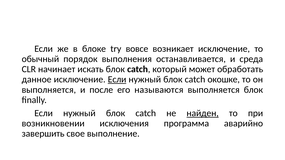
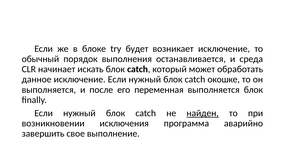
вовсе: вовсе -> будет
Если at (117, 80) underline: present -> none
называются: называются -> переменная
